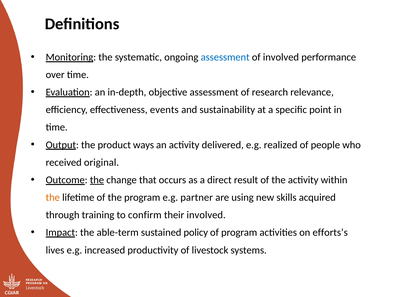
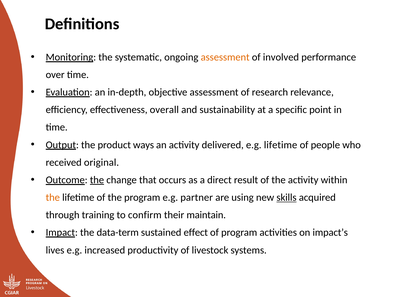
assessment at (225, 57) colour: blue -> orange
events: events -> overall
e.g realized: realized -> lifetime
skills underline: none -> present
their involved: involved -> maintain
able-term: able-term -> data-term
policy: policy -> effect
efforts’s: efforts’s -> impact’s
